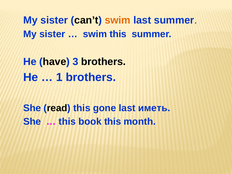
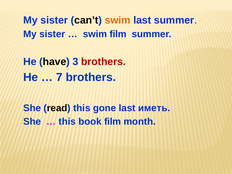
swim this: this -> film
brothers at (103, 62) colour: black -> red
1: 1 -> 7
book this: this -> film
